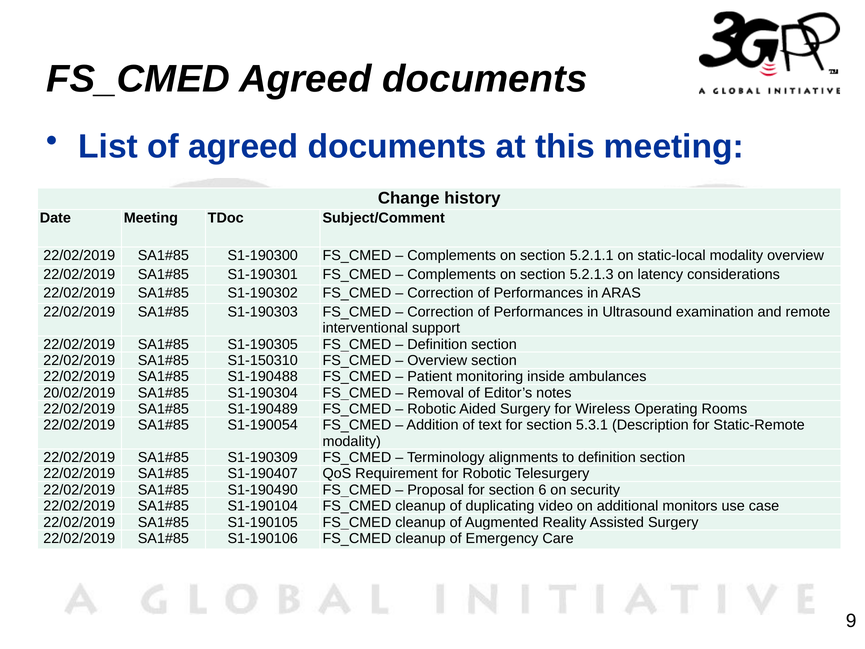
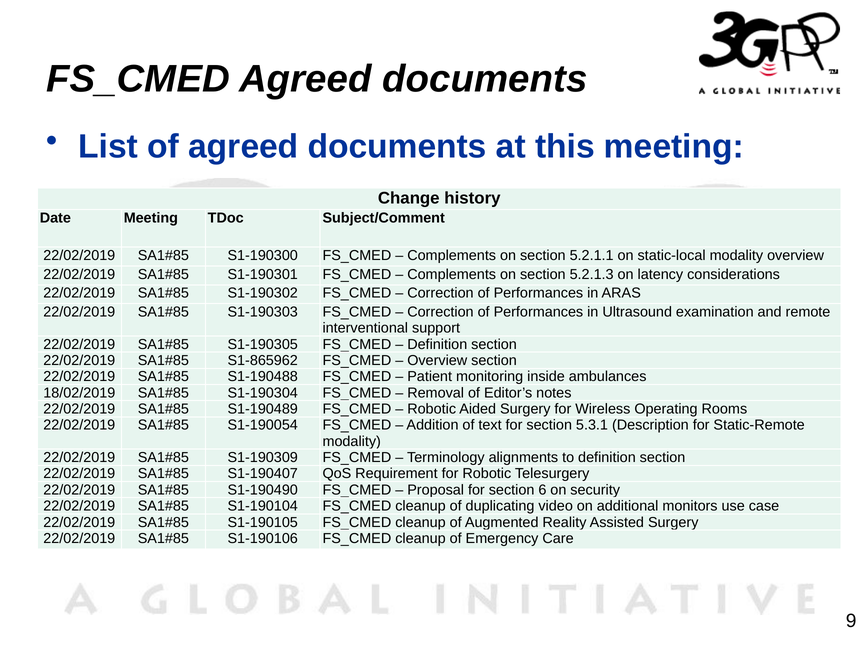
S1-150310: S1-150310 -> S1-865962
20/02/2019: 20/02/2019 -> 18/02/2019
